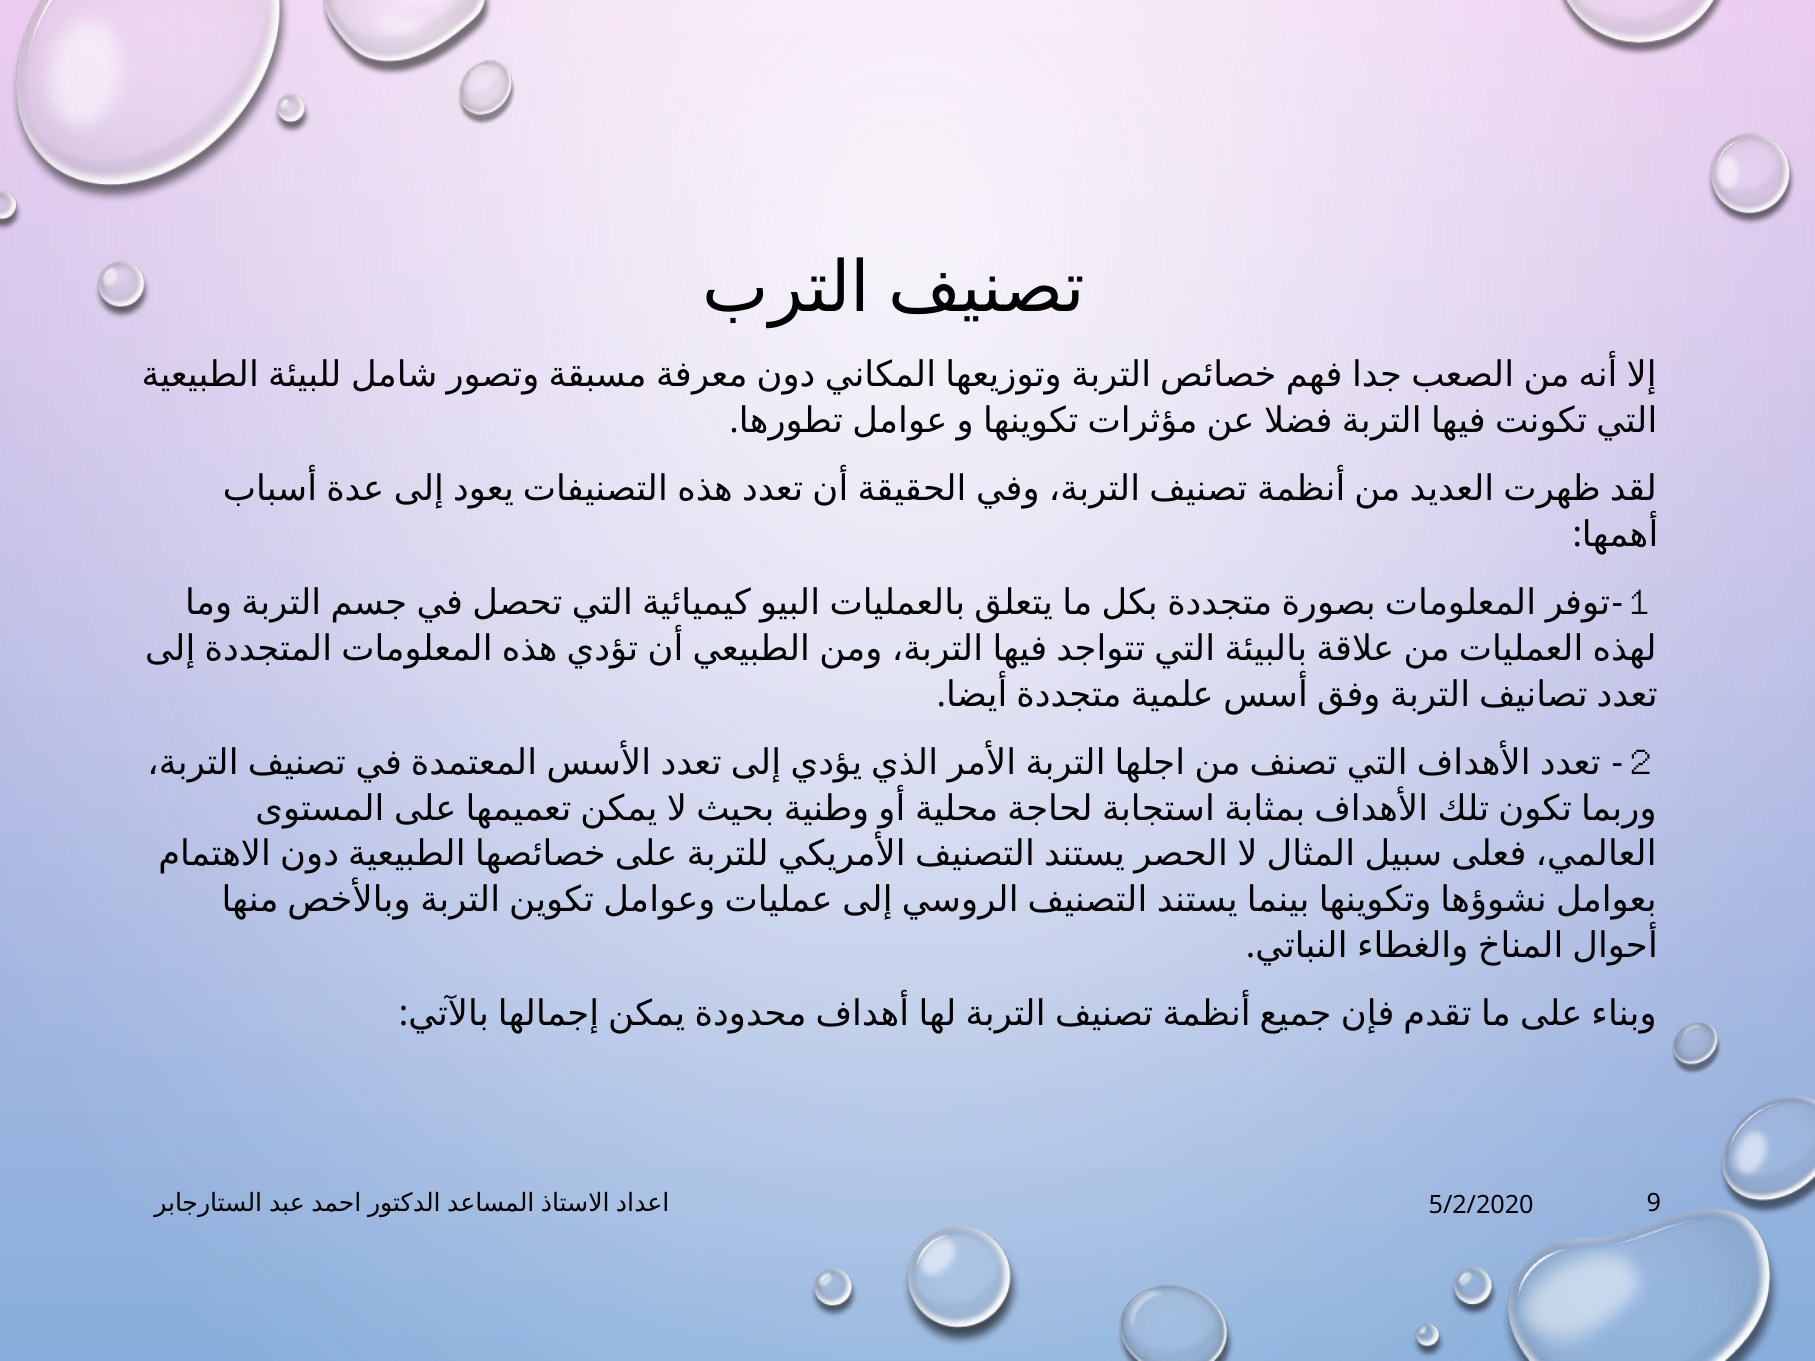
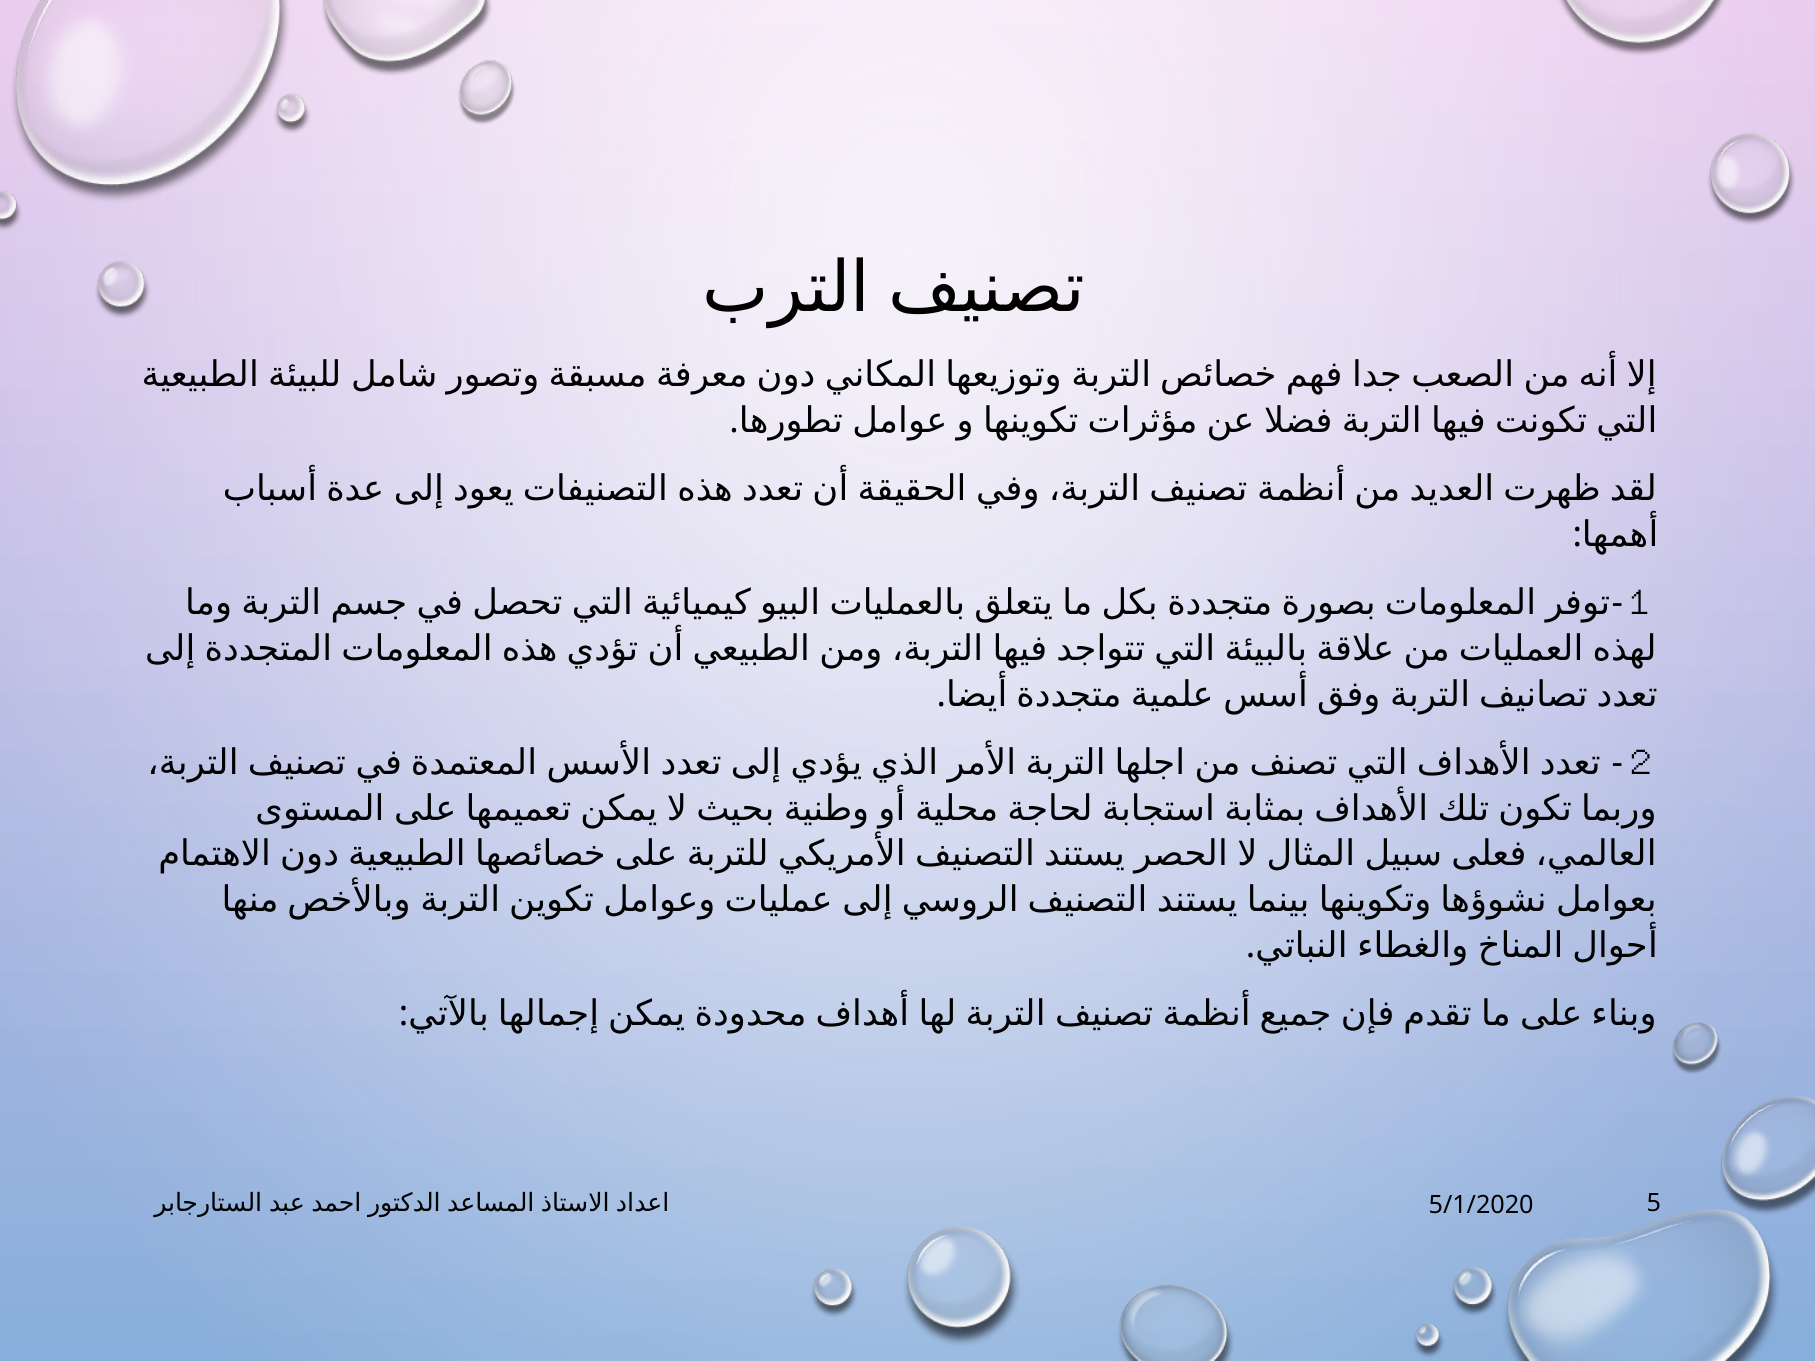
9: 9 -> 5
5/2/2020: 5/2/2020 -> 5/1/2020
